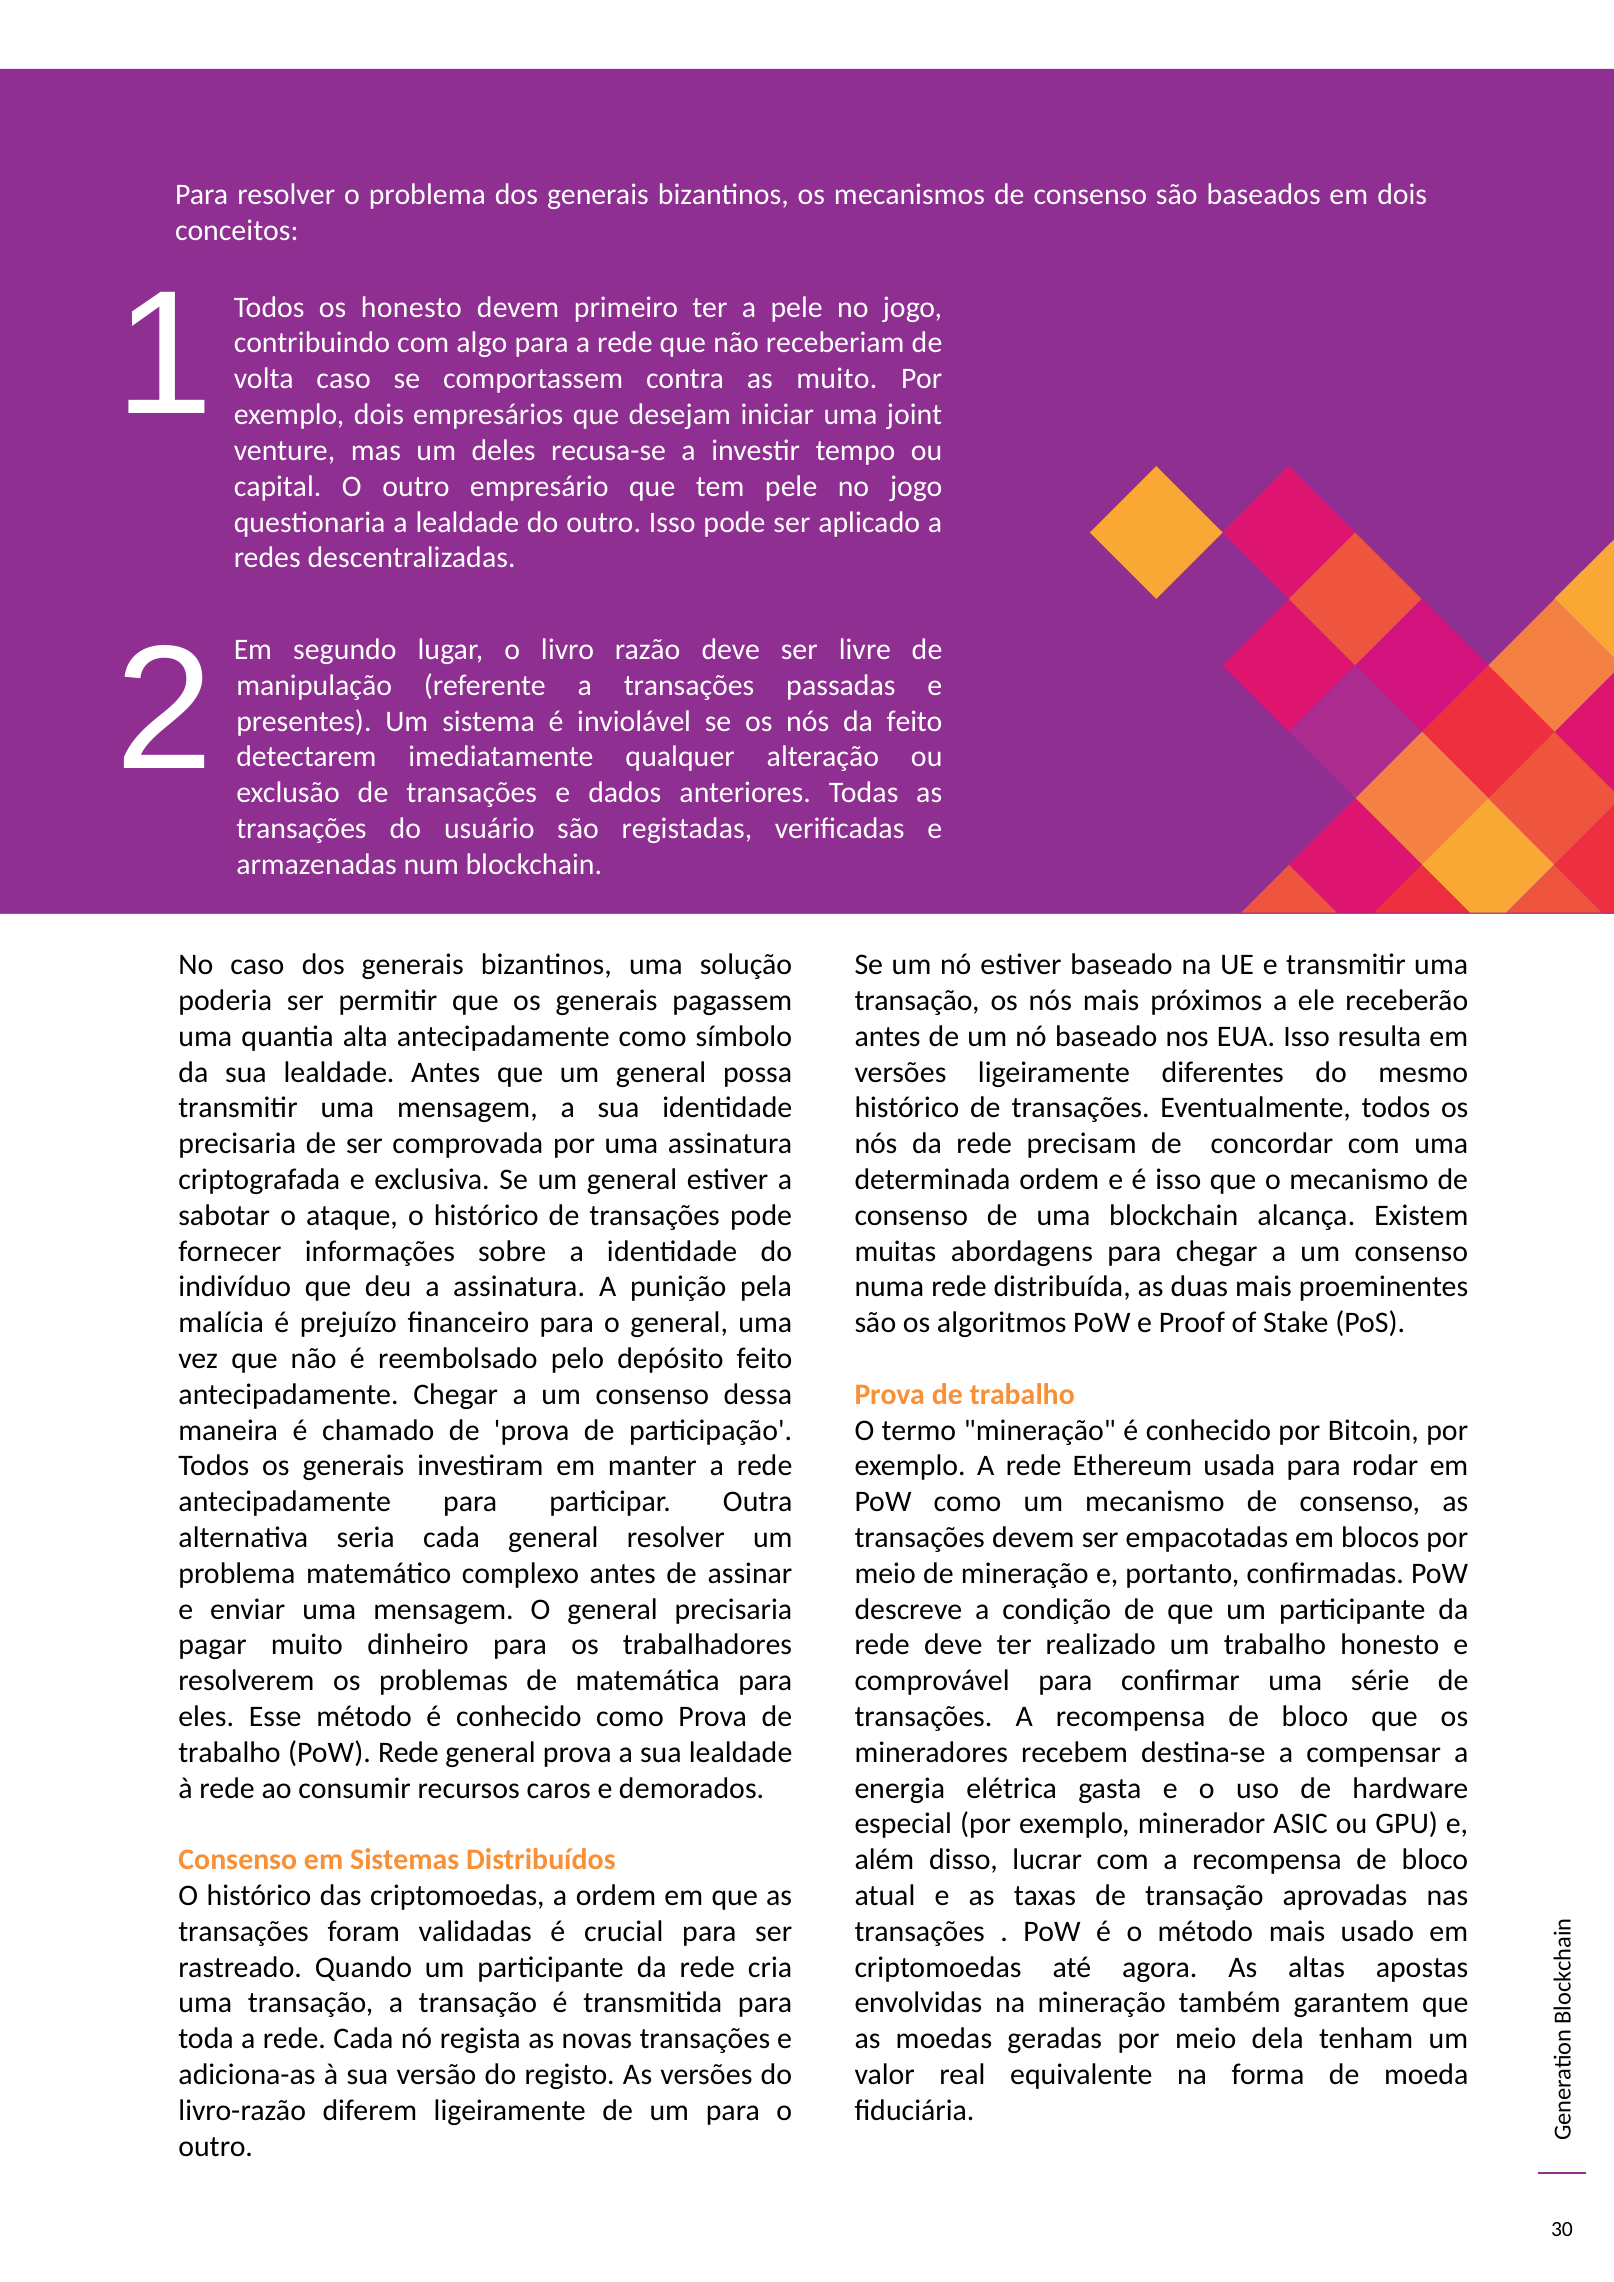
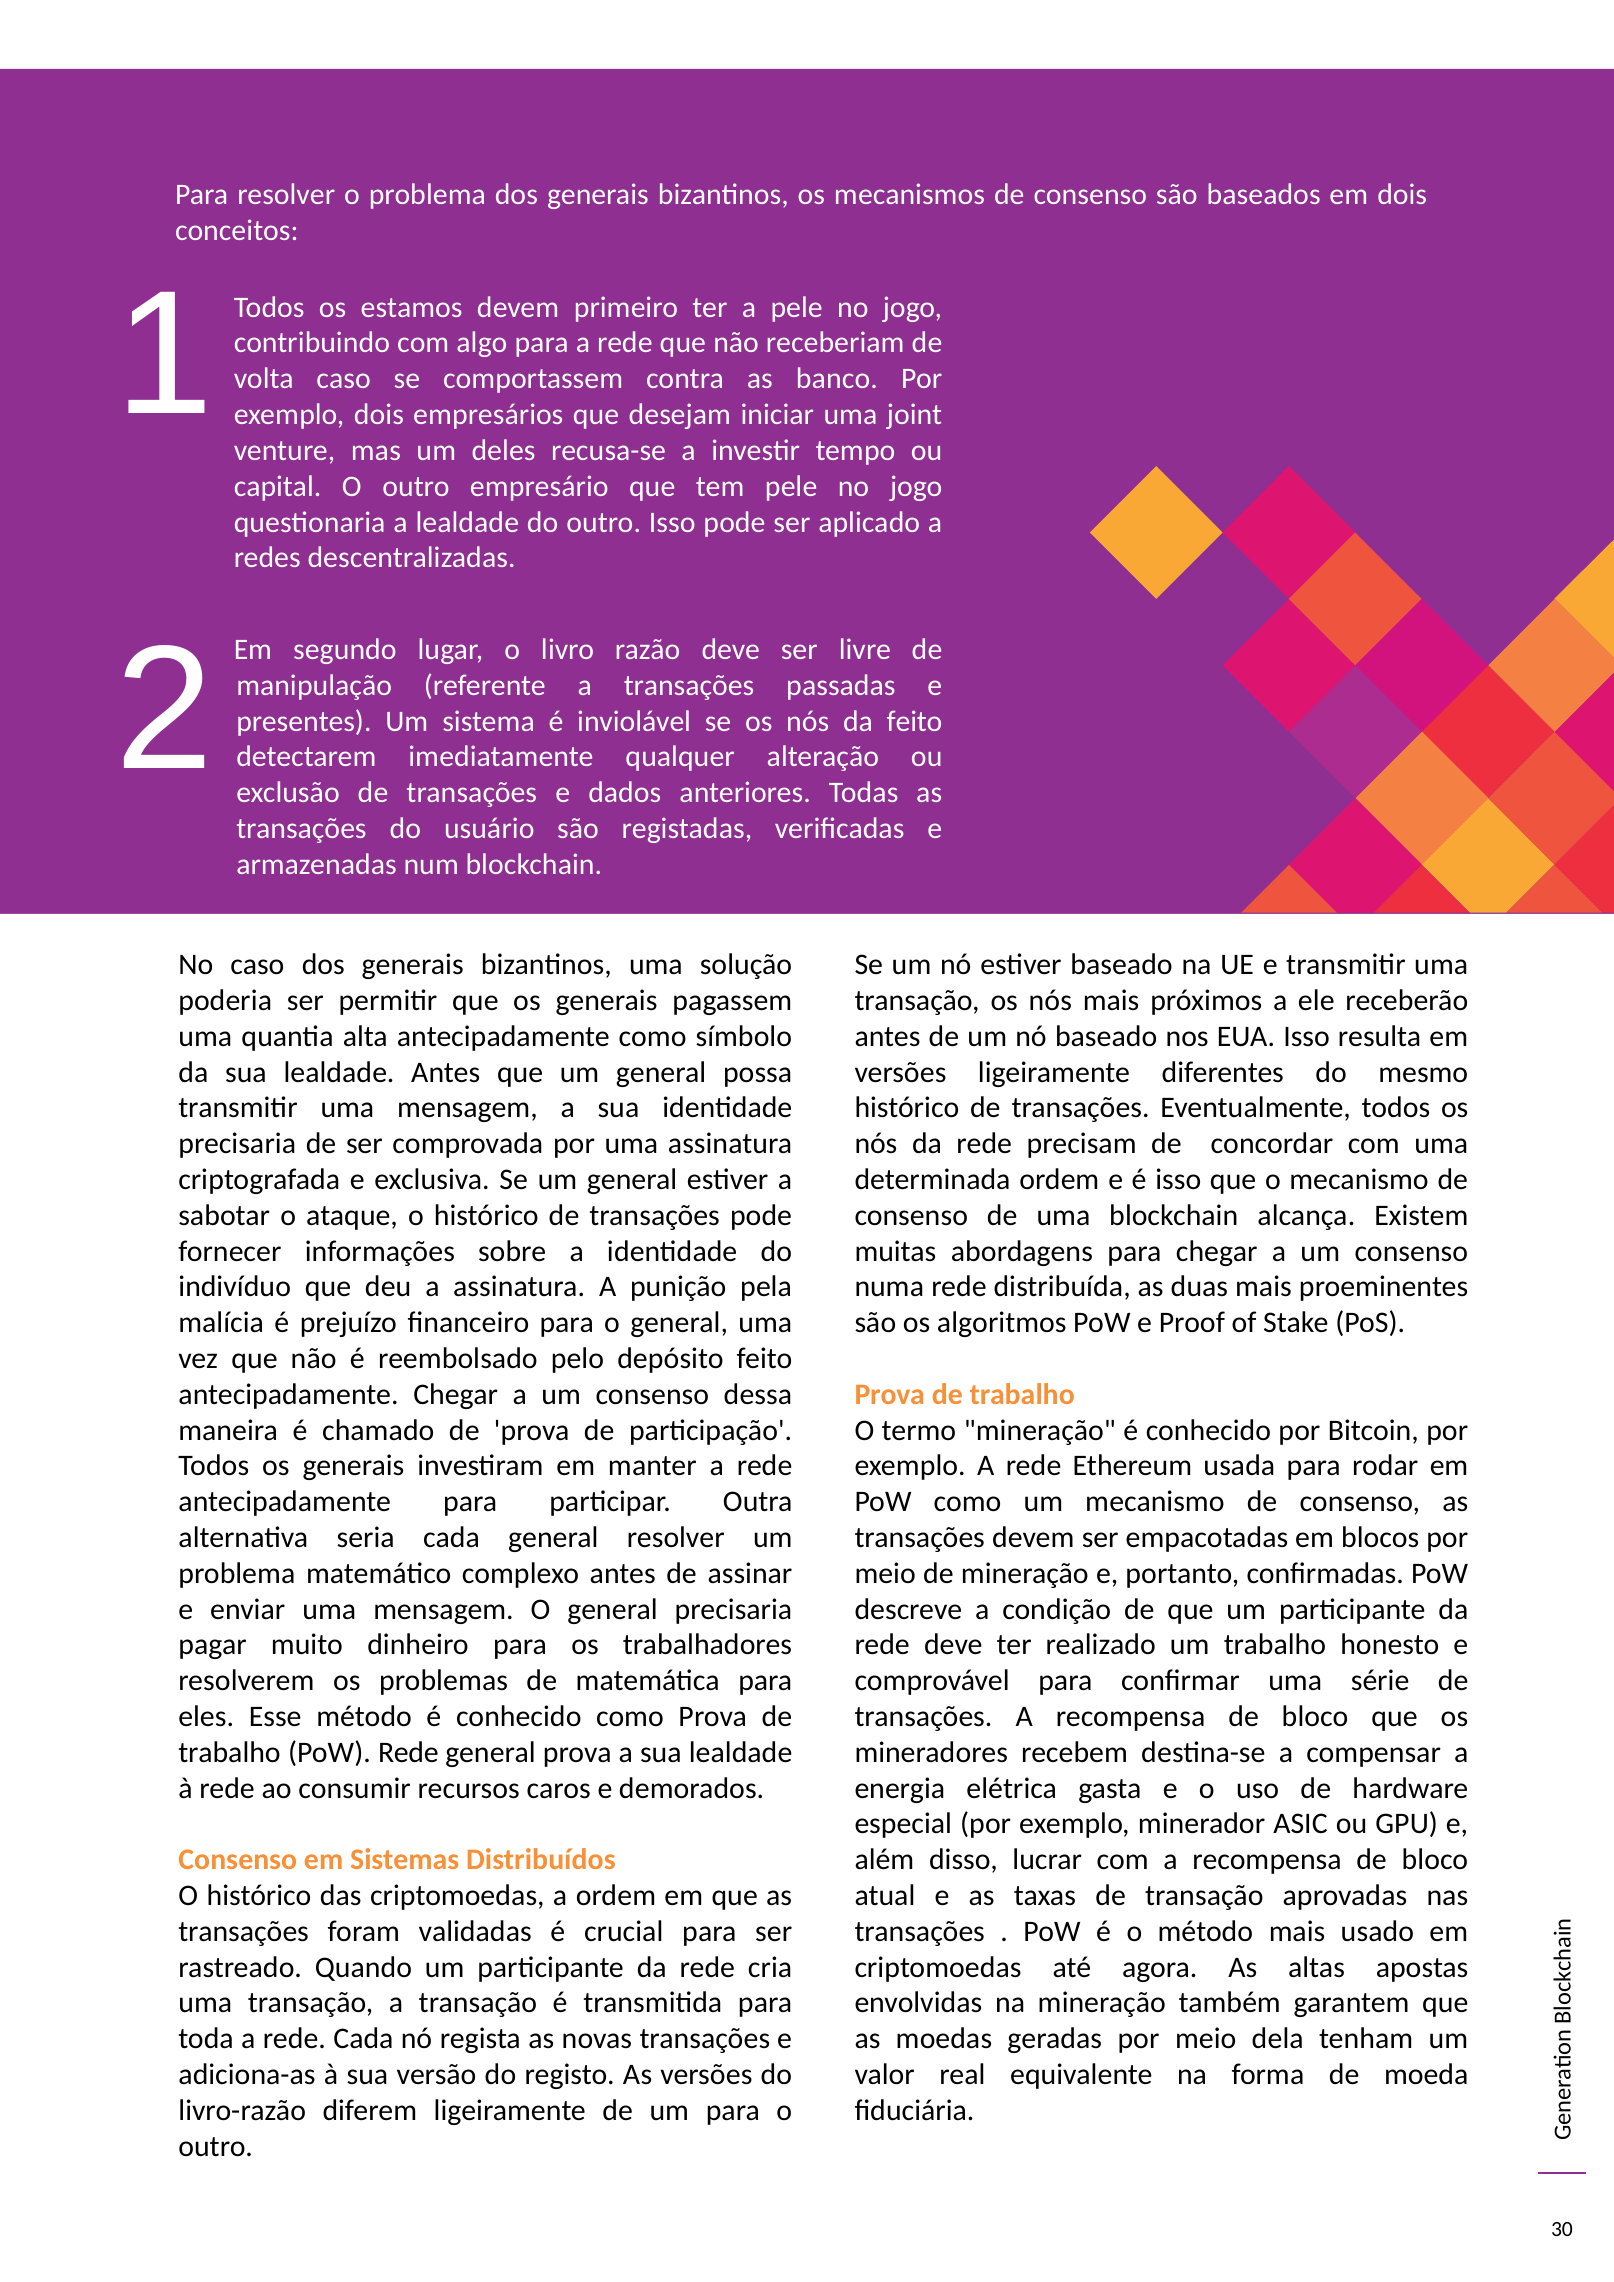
os honesto: honesto -> estamos
as muito: muito -> banco
